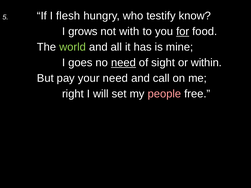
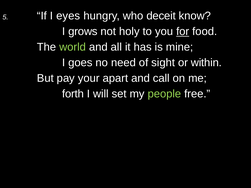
flesh: flesh -> eyes
testify: testify -> deceit
with: with -> holy
need at (123, 63) underline: present -> none
your need: need -> apart
right: right -> forth
people colour: pink -> light green
